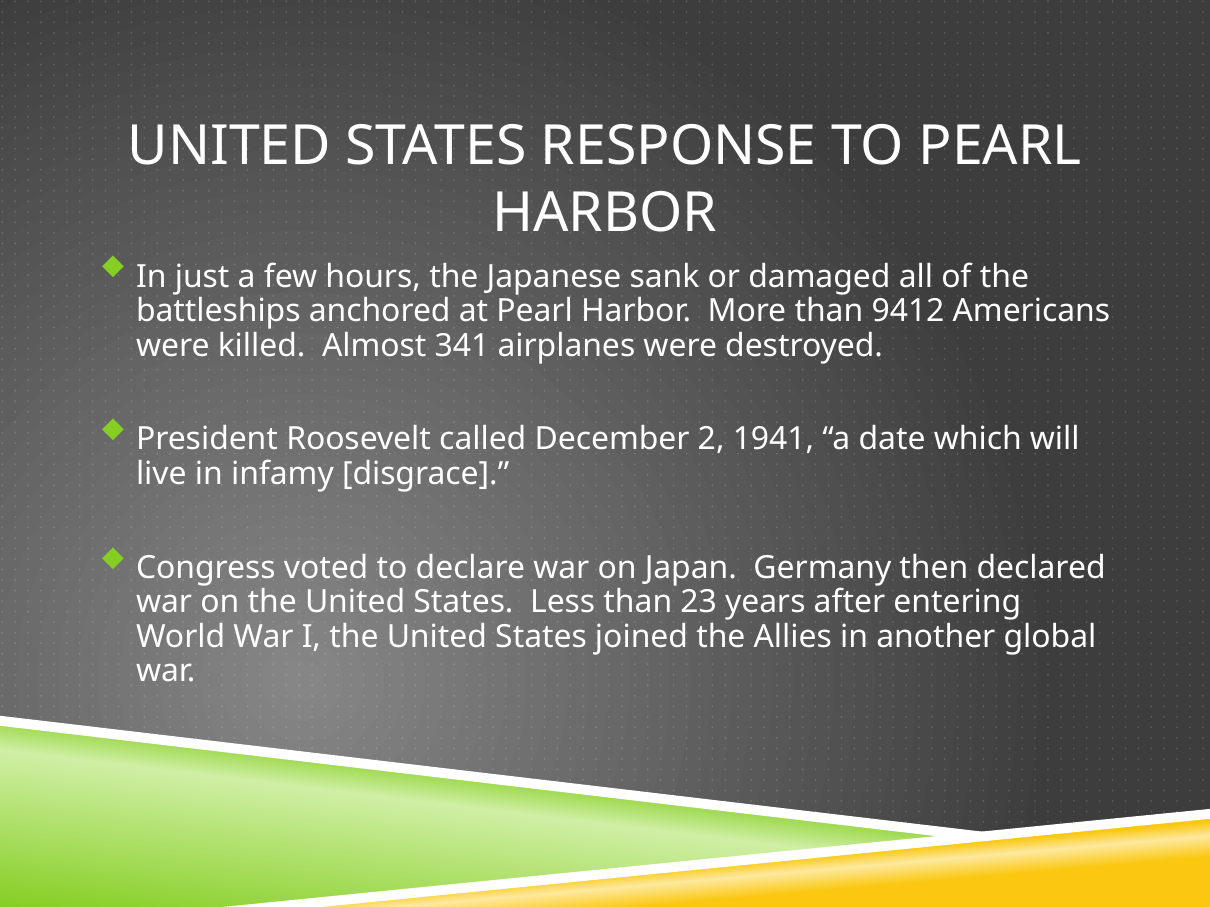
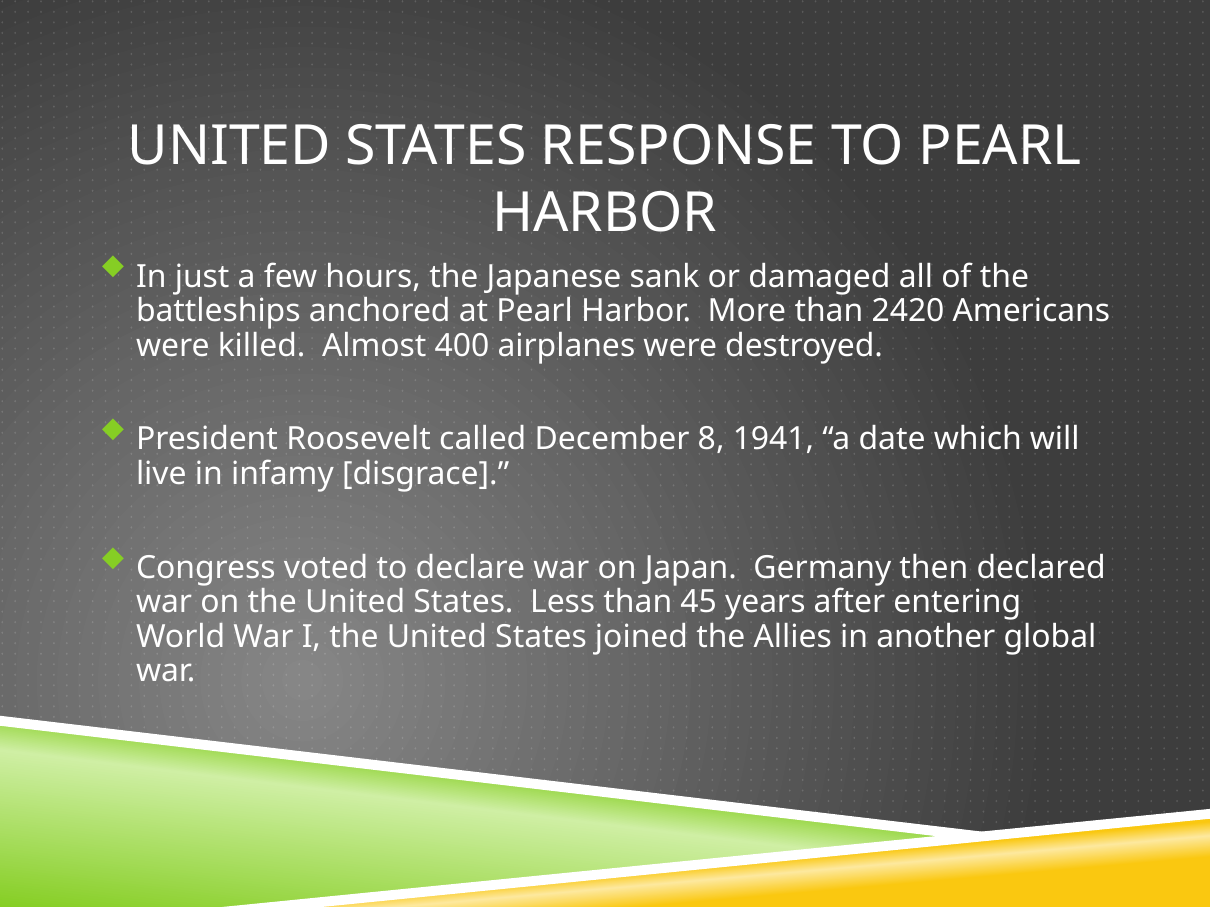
9412: 9412 -> 2420
341: 341 -> 400
2: 2 -> 8
23: 23 -> 45
